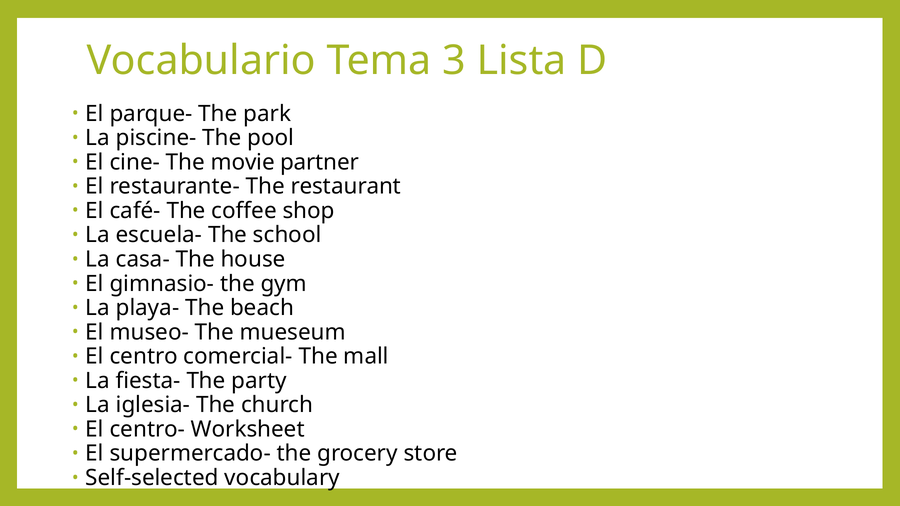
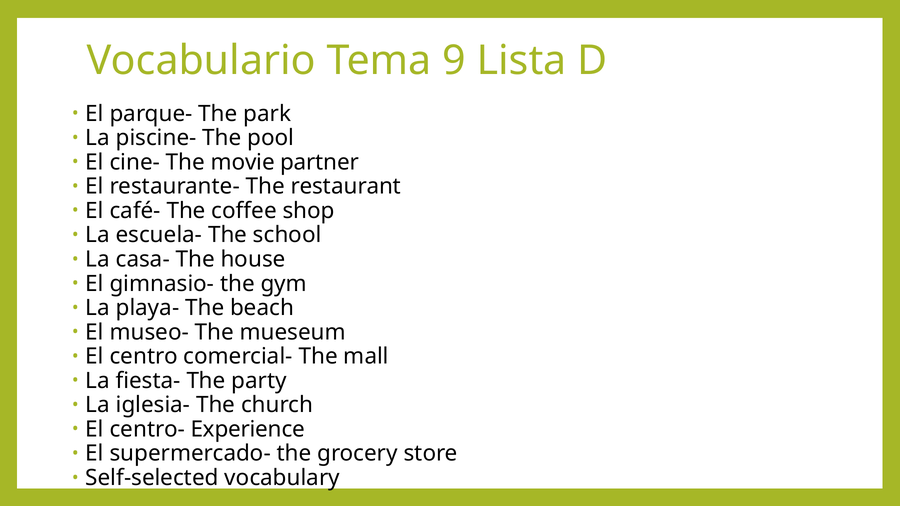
3: 3 -> 9
Worksheet: Worksheet -> Experience
